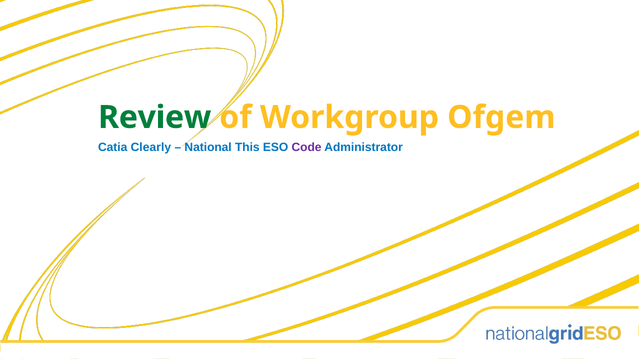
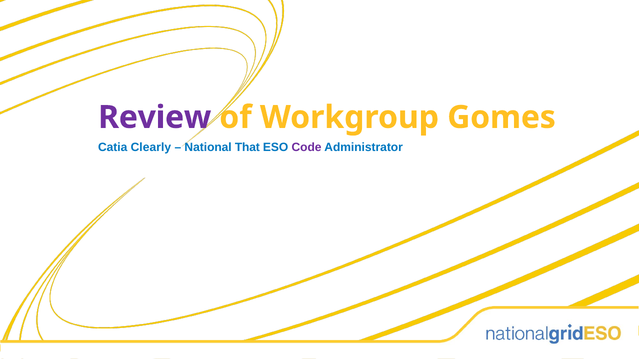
Review colour: green -> purple
Ofgem: Ofgem -> Gomes
This: This -> That
